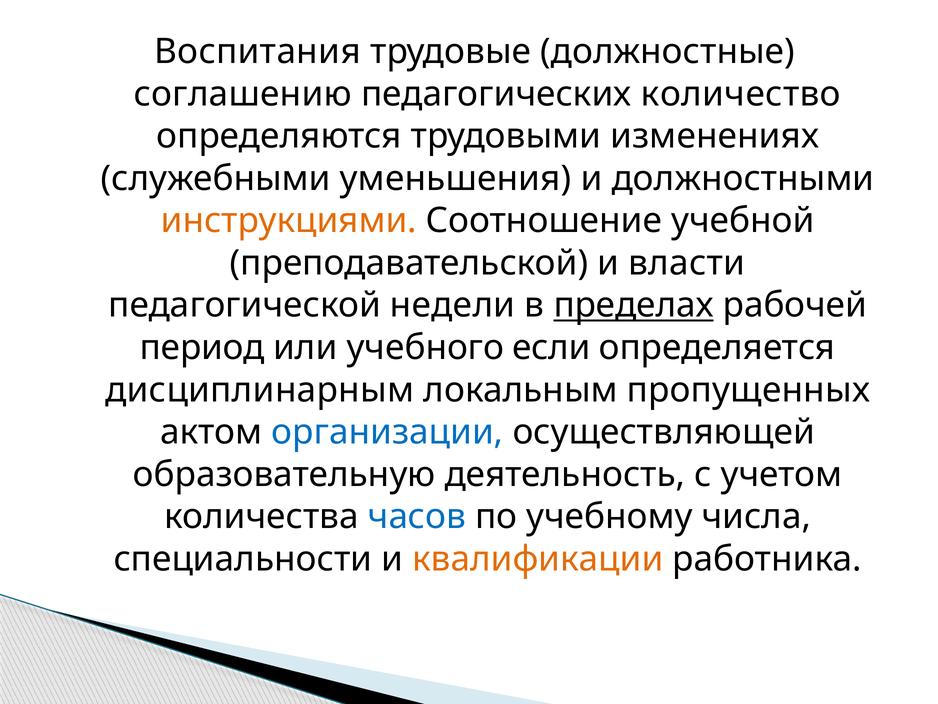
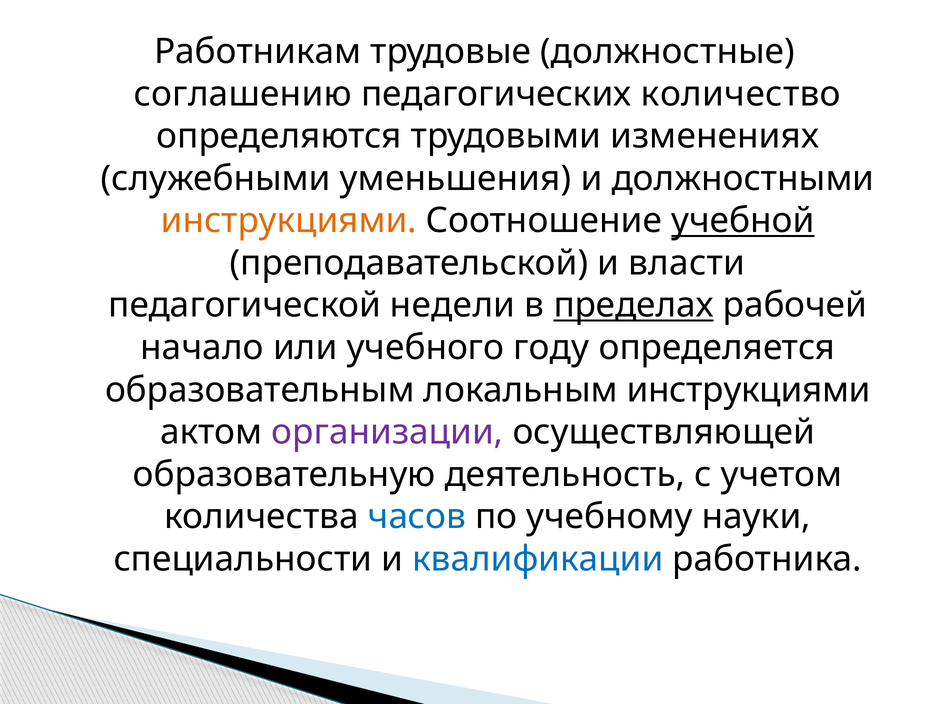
Воспитания: Воспитания -> Работникам
учебной underline: none -> present
период: период -> начало
если: если -> году
дисциплинарным: дисциплинарным -> образовательным
локальным пропущенных: пропущенных -> инструкциями
организации colour: blue -> purple
числа: числа -> науки
квалификации colour: orange -> blue
